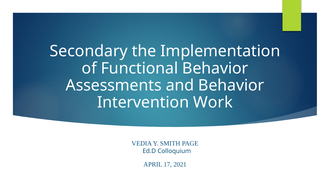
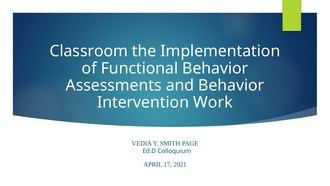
Secondary: Secondary -> Classroom
